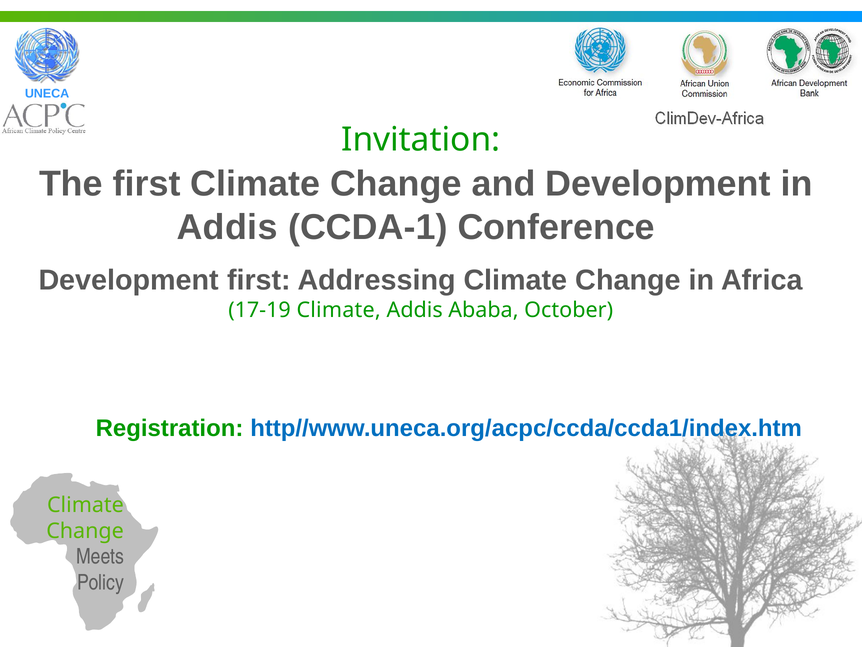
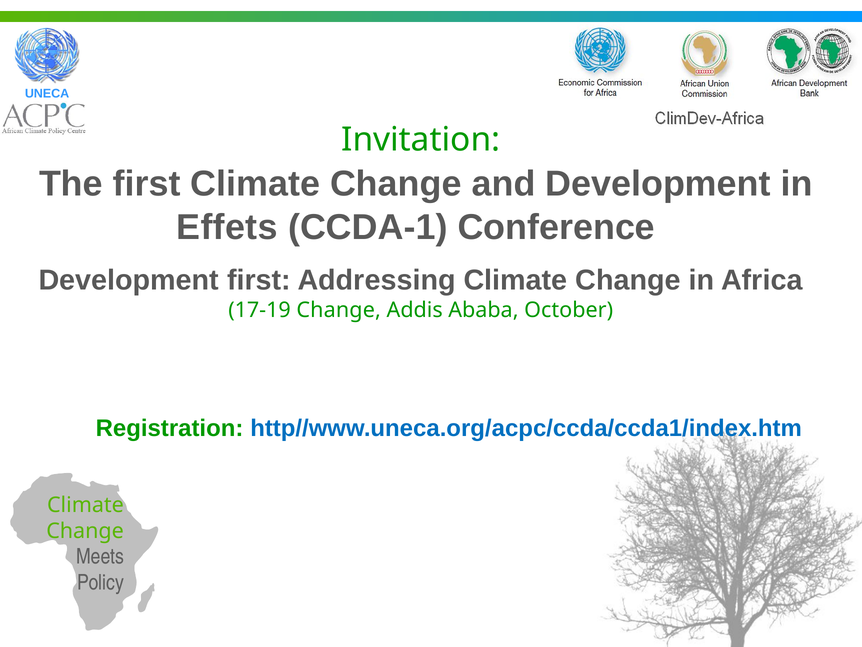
Addis at (227, 227): Addis -> Effets
17-19 Climate: Climate -> Change
